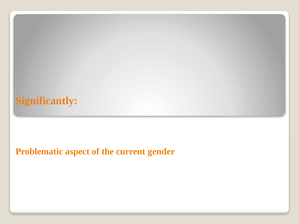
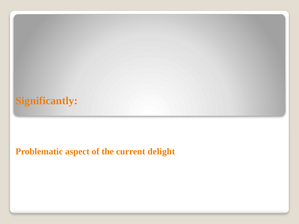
gender: gender -> delight
